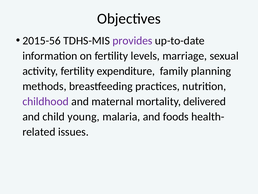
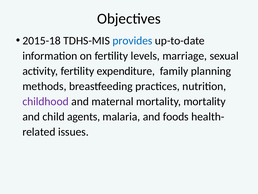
2015-56: 2015-56 -> 2015-18
provides colour: purple -> blue
mortality delivered: delivered -> mortality
young: young -> agents
